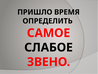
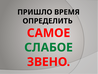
СЛАБОЕ colour: black -> green
